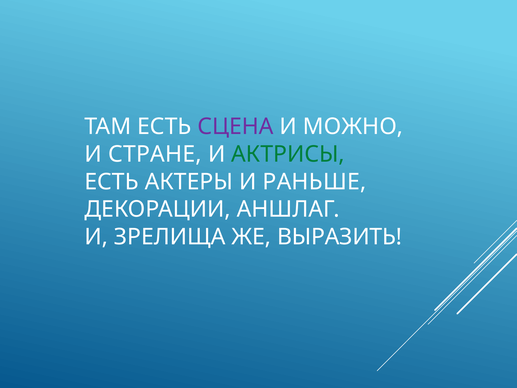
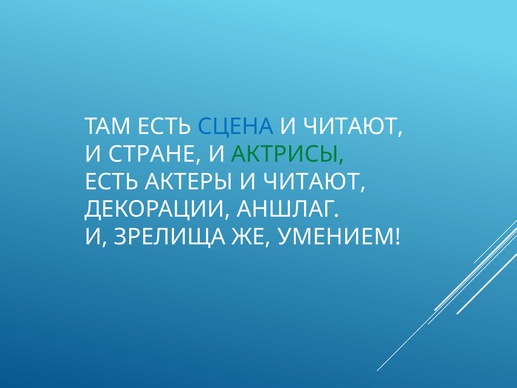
СЦЕНА colour: purple -> blue
МОЖНО at (353, 127): МОЖНО -> ЧИТАЮТ
РАНЬШЕ at (314, 182): РАНЬШЕ -> ЧИТАЮТ
ВЫРАЗИТЬ: ВЫРАЗИТЬ -> УМЕНИЕМ
